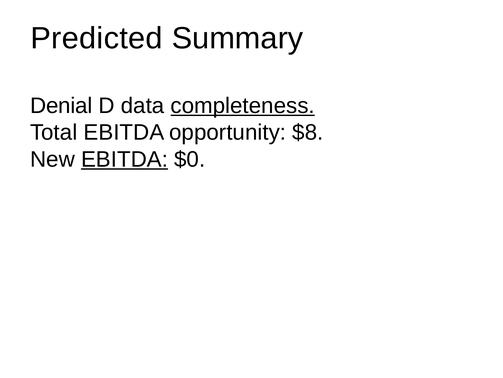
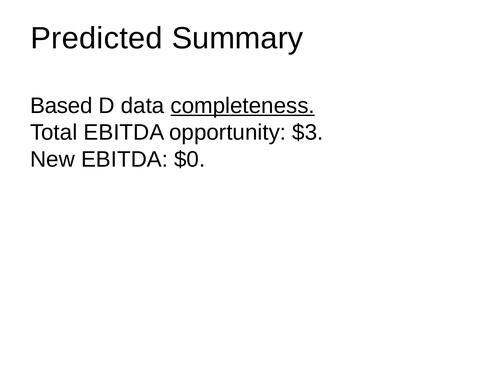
Denial: Denial -> Based
$8: $8 -> $3
EBITDA at (124, 159) underline: present -> none
